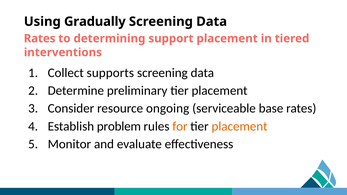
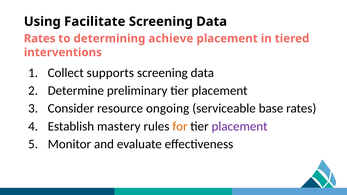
Gradually: Gradually -> Facilitate
support: support -> achieve
problem: problem -> mastery
placement at (240, 126) colour: orange -> purple
